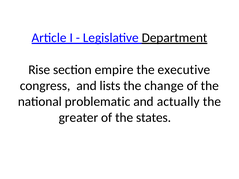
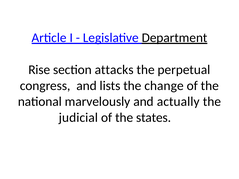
empire: empire -> attacks
executive: executive -> perpetual
problematic: problematic -> marvelously
greater: greater -> judicial
